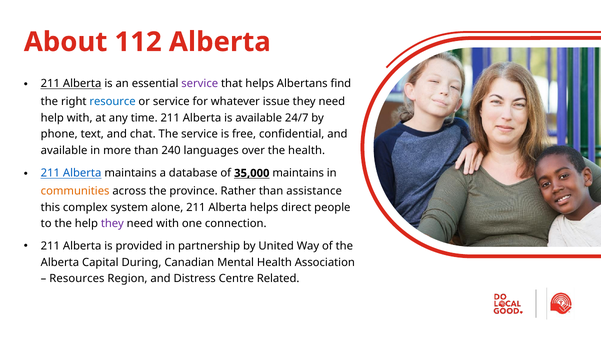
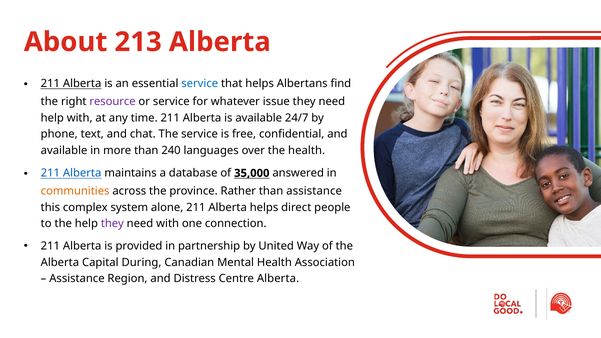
112: 112 -> 213
service at (200, 84) colour: purple -> blue
resource colour: blue -> purple
35,000 maintains: maintains -> answered
Resources at (77, 279): Resources -> Assistance
Centre Related: Related -> Alberta
